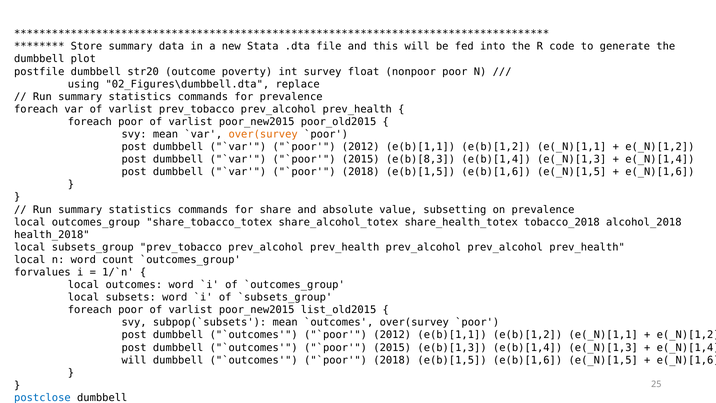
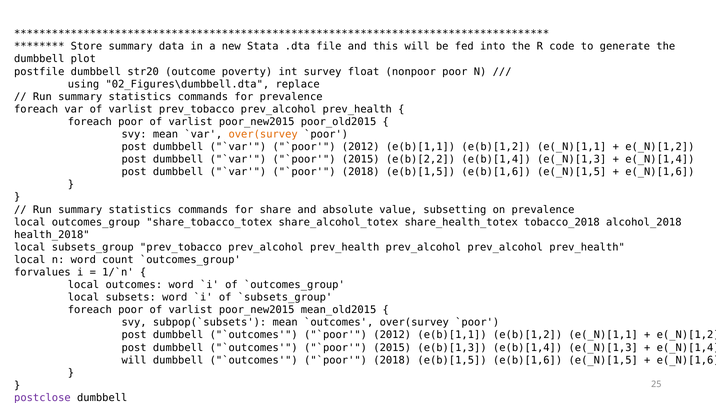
e(b)[8,3: e(b)[8,3 -> e(b)[2,2
list_old2015: list_old2015 -> mean_old2015
postclose colour: blue -> purple
